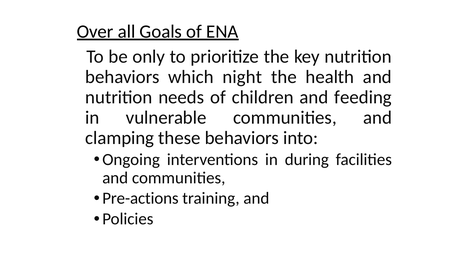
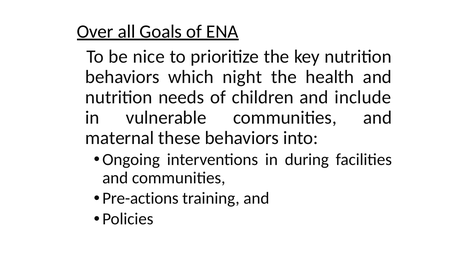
only: only -> nice
feeding: feeding -> include
clamping: clamping -> maternal
